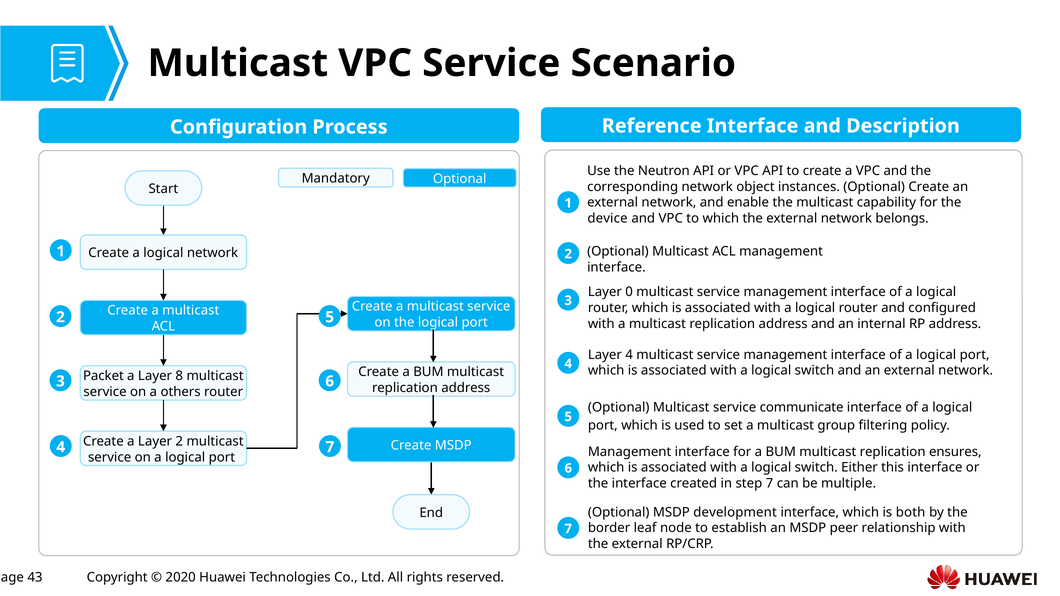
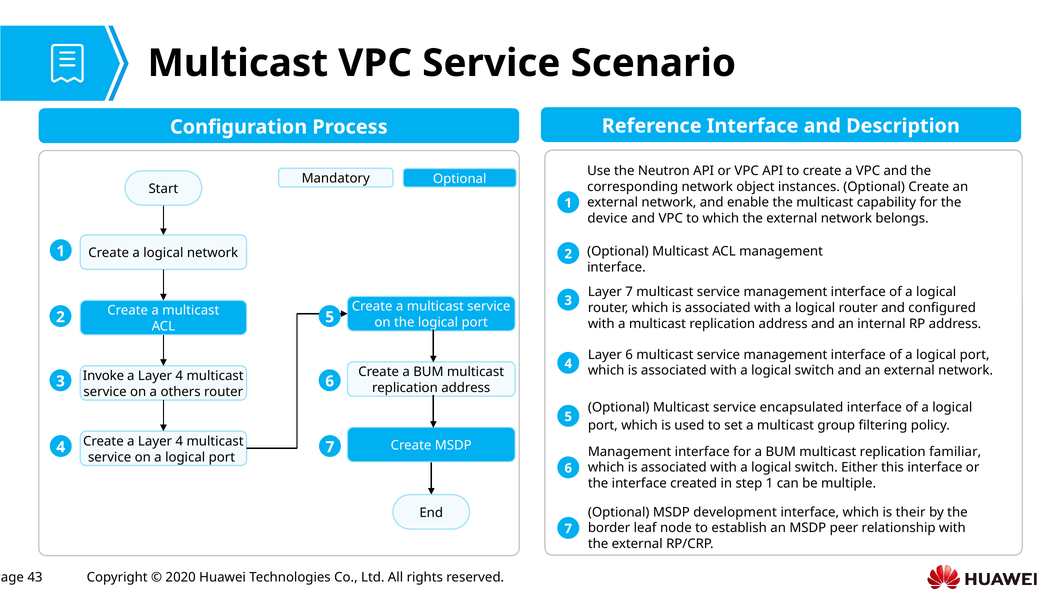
Layer 0: 0 -> 7
Layer 4: 4 -> 6
Packet: Packet -> Invoke
8 at (179, 376): 8 -> 4
communicate: communicate -> encapsulated
Create a Layer 2: 2 -> 4
ensures: ensures -> familiar
step 7: 7 -> 1
both: both -> their
